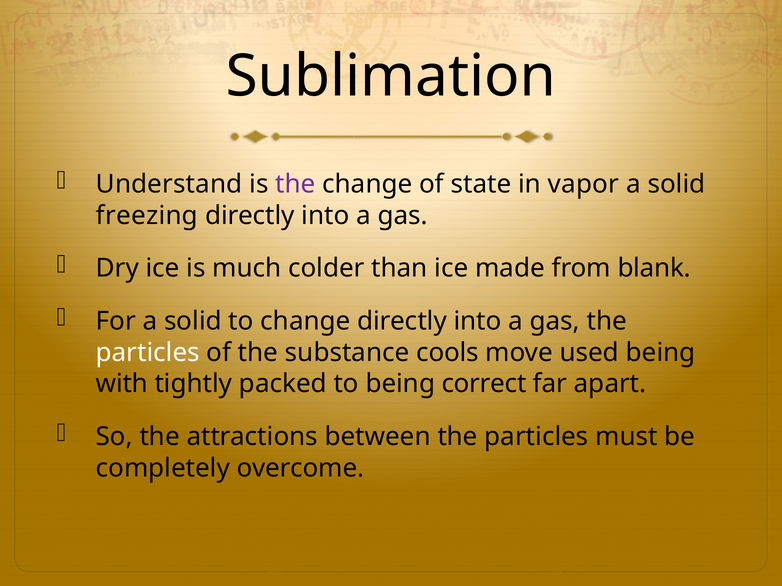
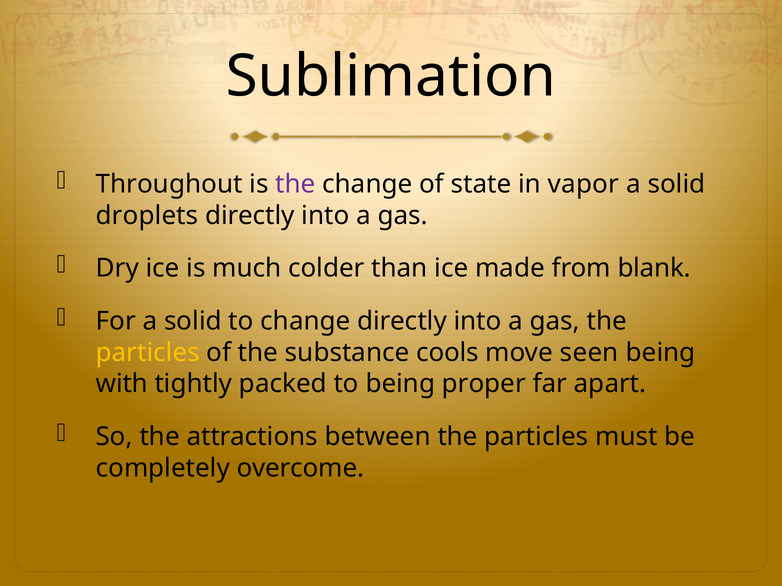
Understand: Understand -> Throughout
freezing: freezing -> droplets
particles at (148, 353) colour: white -> yellow
used: used -> seen
correct: correct -> proper
